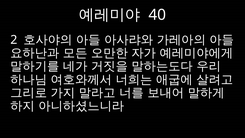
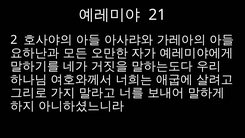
40: 40 -> 21
